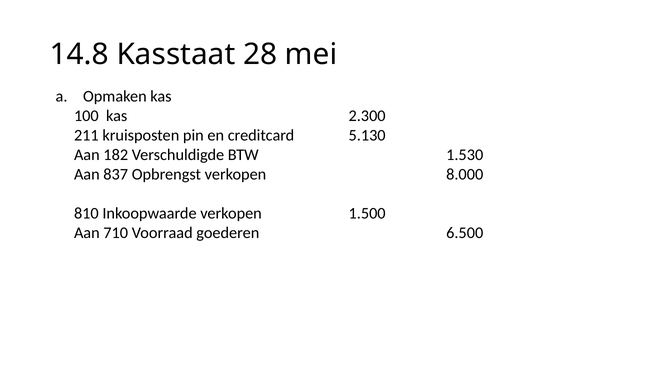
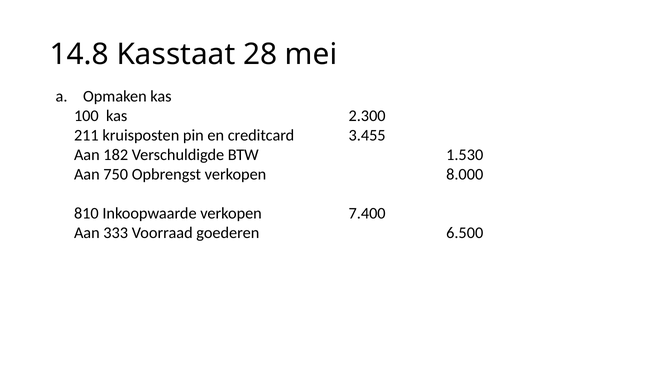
5.130: 5.130 -> 3.455
837: 837 -> 750
1.500: 1.500 -> 7.400
710: 710 -> 333
